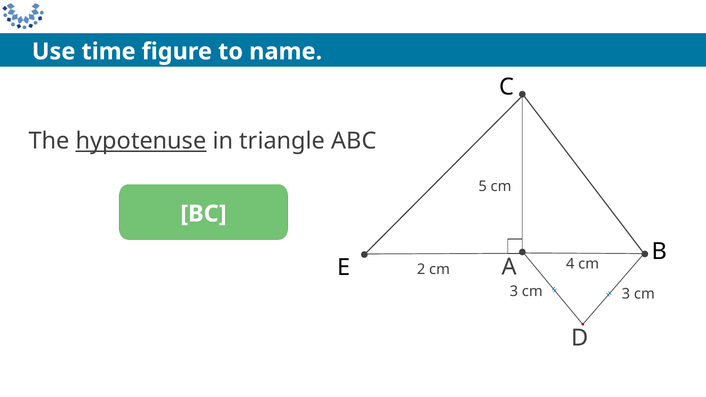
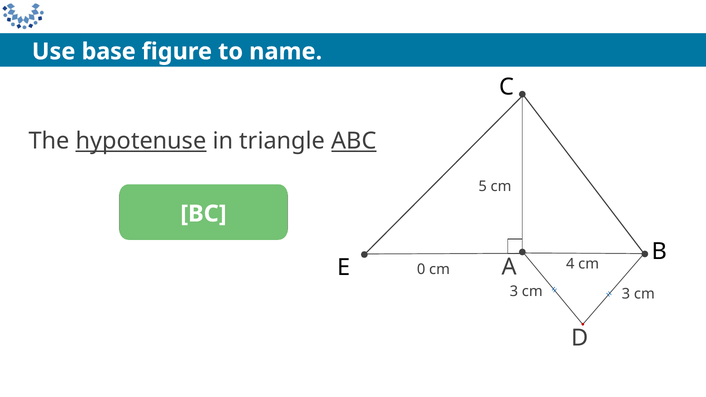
time: time -> base
ABC underline: none -> present
2: 2 -> 0
